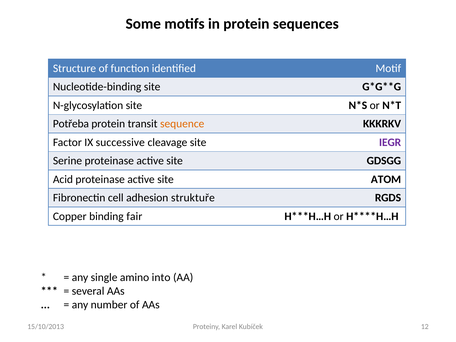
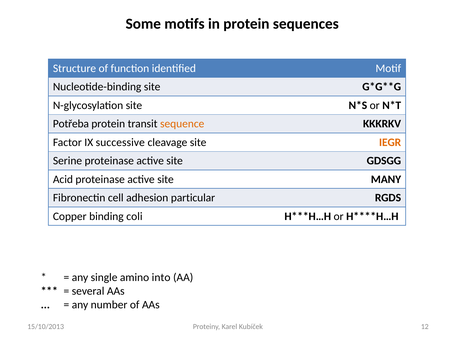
IEGR colour: purple -> orange
ATOM: ATOM -> MANY
struktuře: struktuře -> particular
fair: fair -> coli
